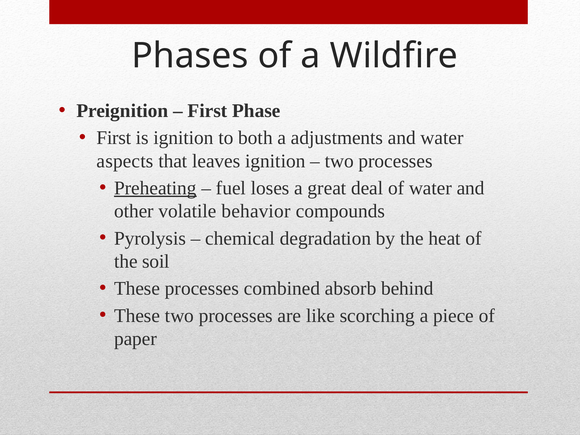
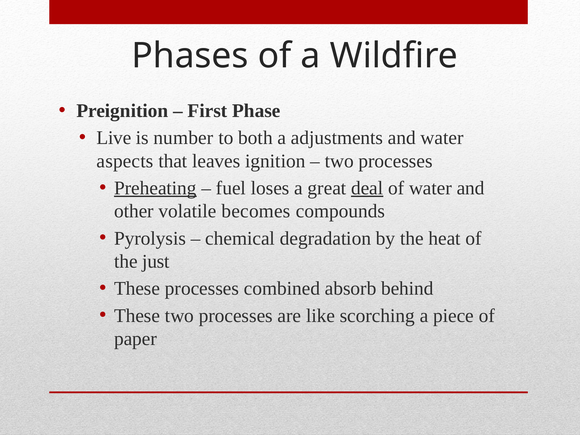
First at (114, 138): First -> Live
is ignition: ignition -> number
deal underline: none -> present
behavior: behavior -> becomes
soil: soil -> just
